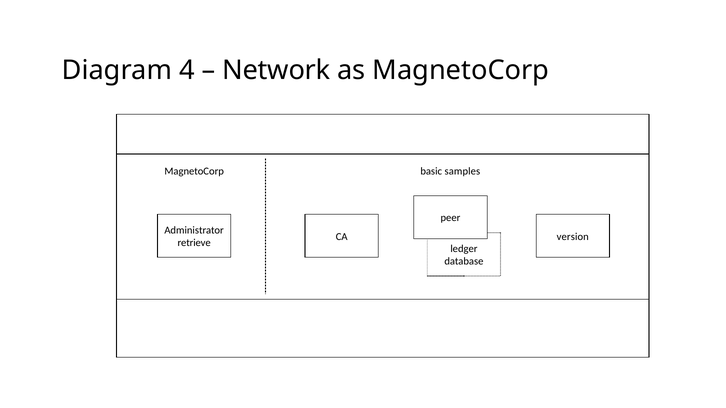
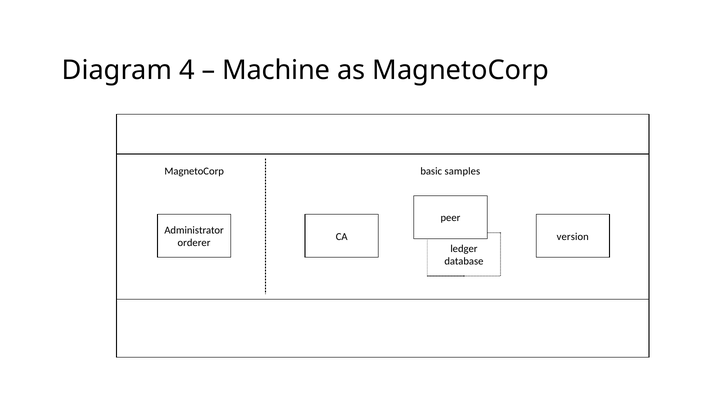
Network: Network -> Machine
retrieve: retrieve -> orderer
